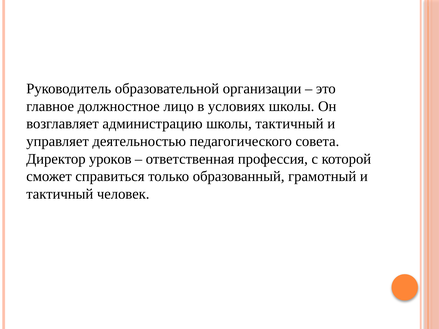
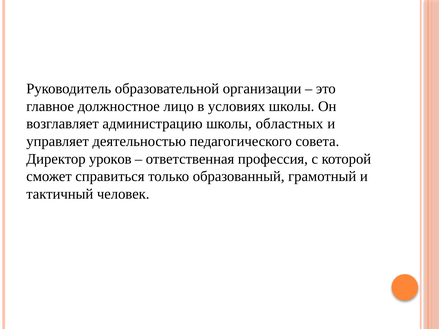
школы тактичный: тактичный -> областных
